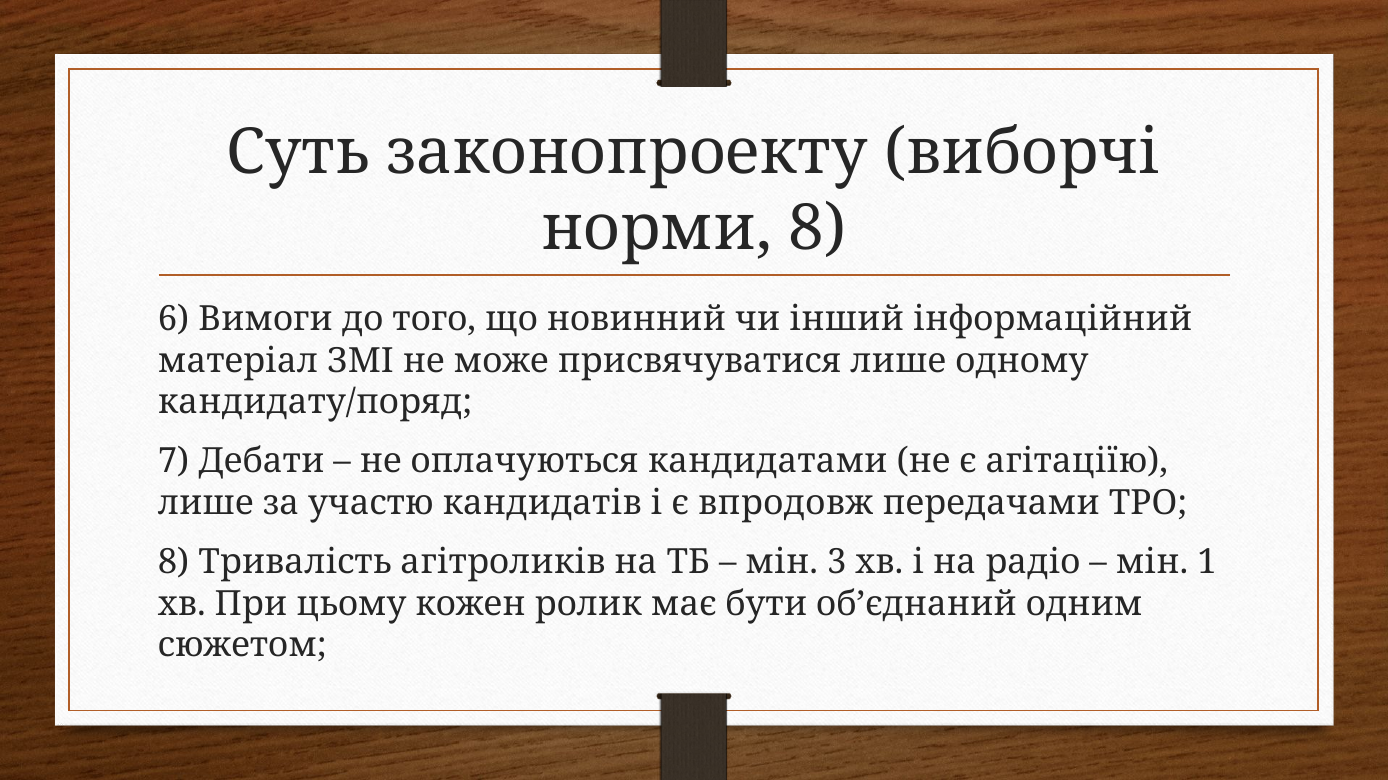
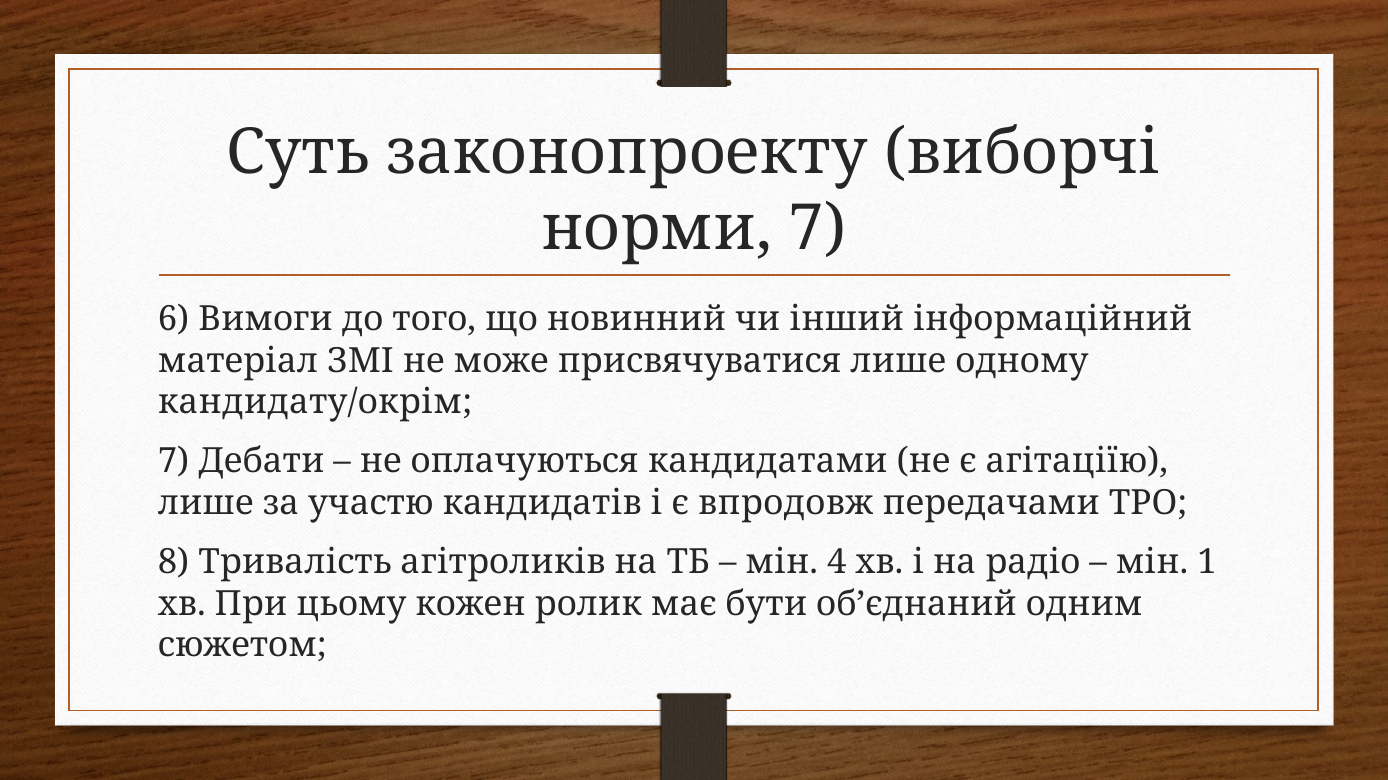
норми 8: 8 -> 7
кандидату/поряд: кандидату/поряд -> кандидату/окрім
3: 3 -> 4
